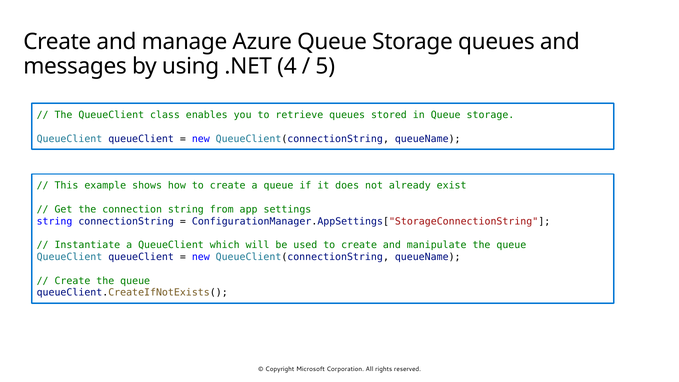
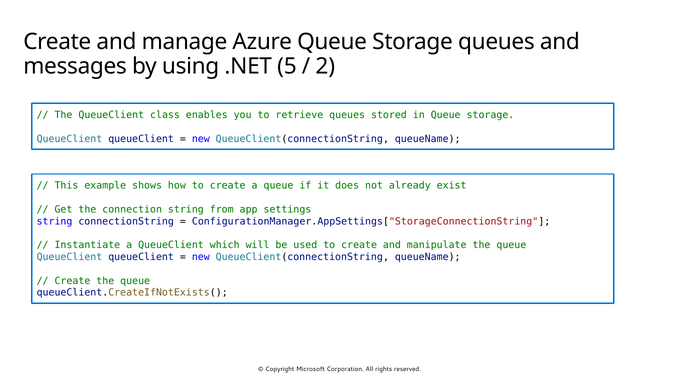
4: 4 -> 5
5: 5 -> 2
